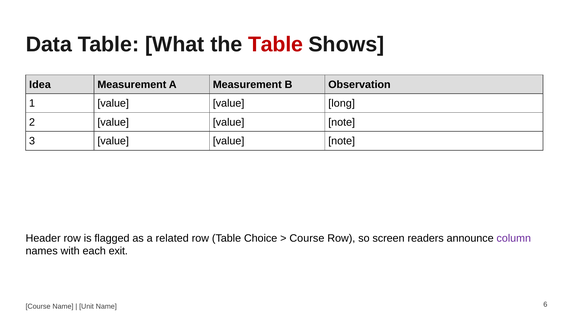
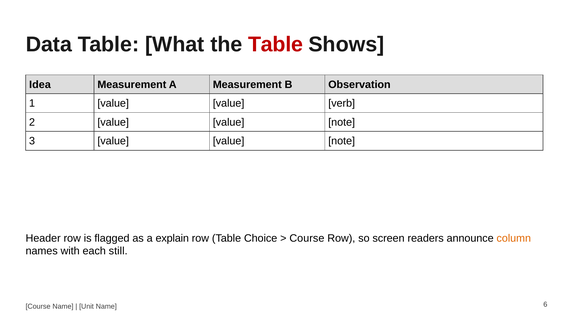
long: long -> verb
related: related -> explain
column colour: purple -> orange
exit: exit -> still
